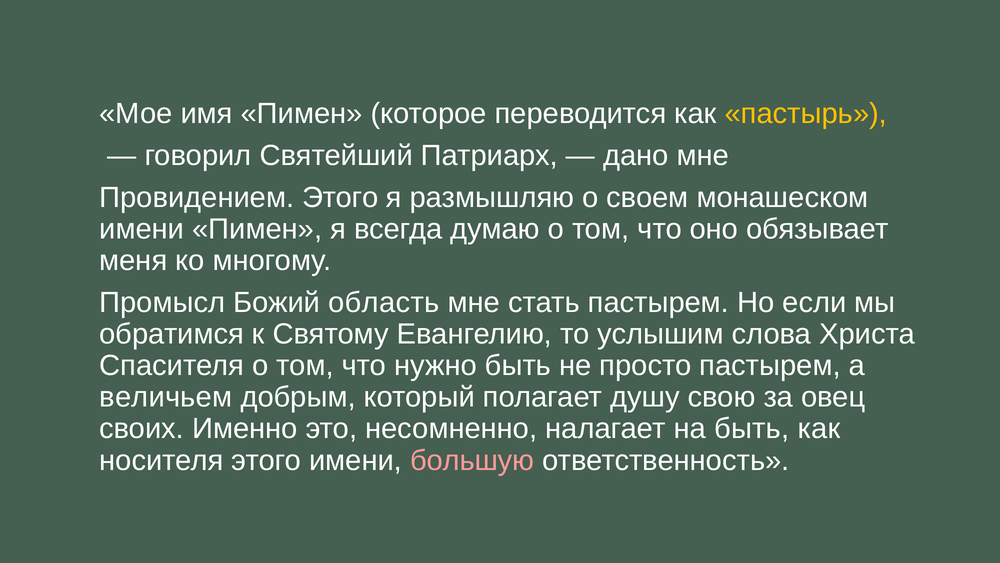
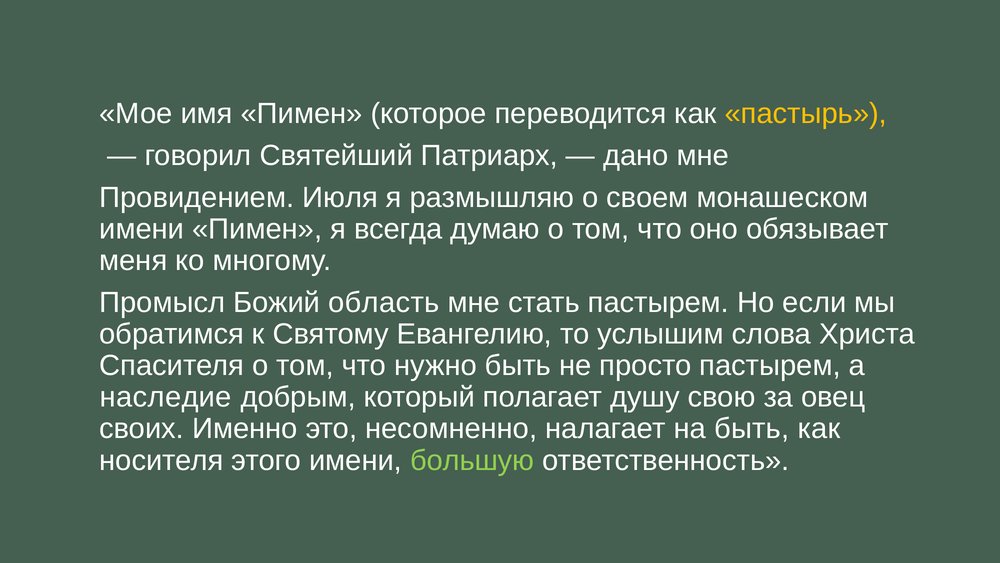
Провидением Этого: Этого -> Июля
величьем: величьем -> наследие
большую colour: pink -> light green
